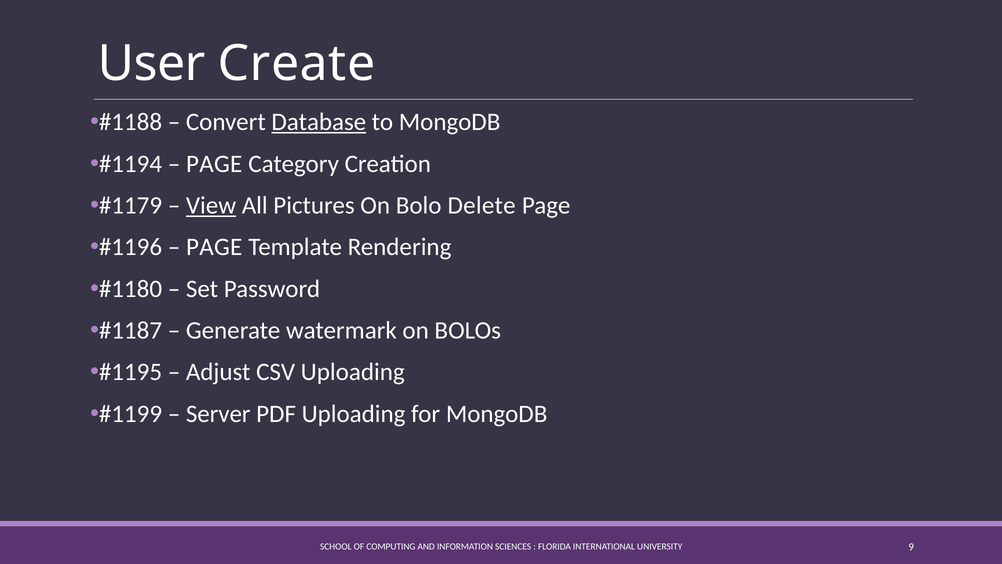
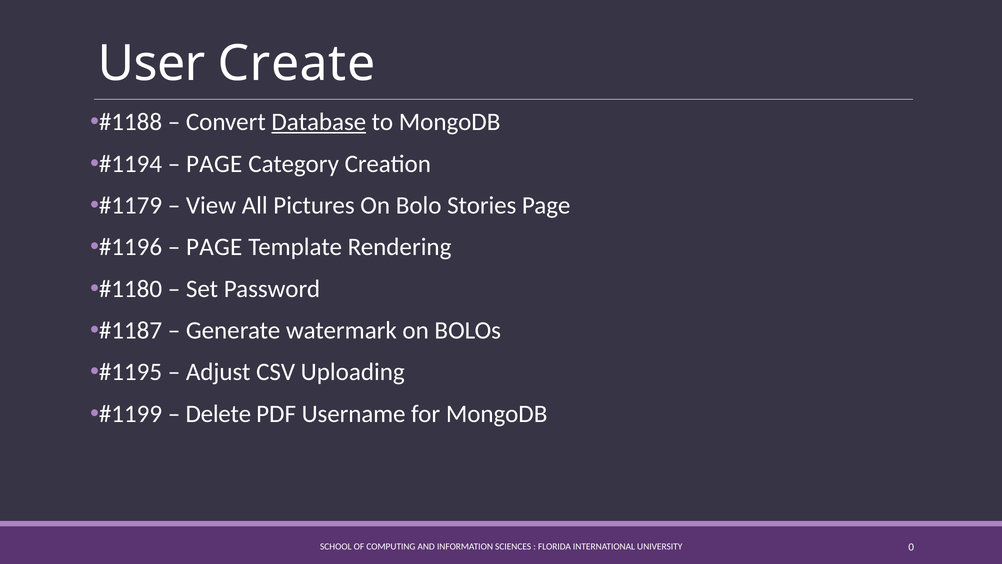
View underline: present -> none
Delete: Delete -> Stories
Server: Server -> Delete
PDF Uploading: Uploading -> Username
9: 9 -> 0
